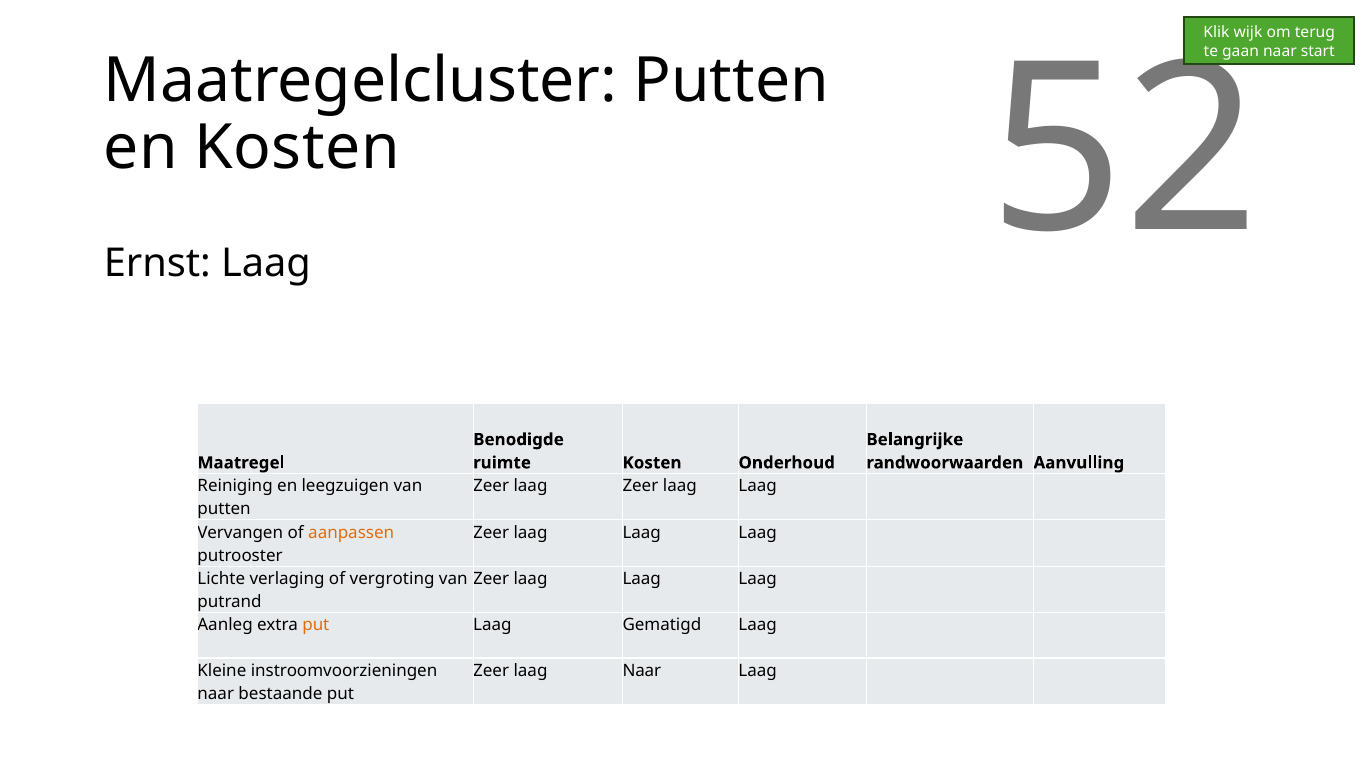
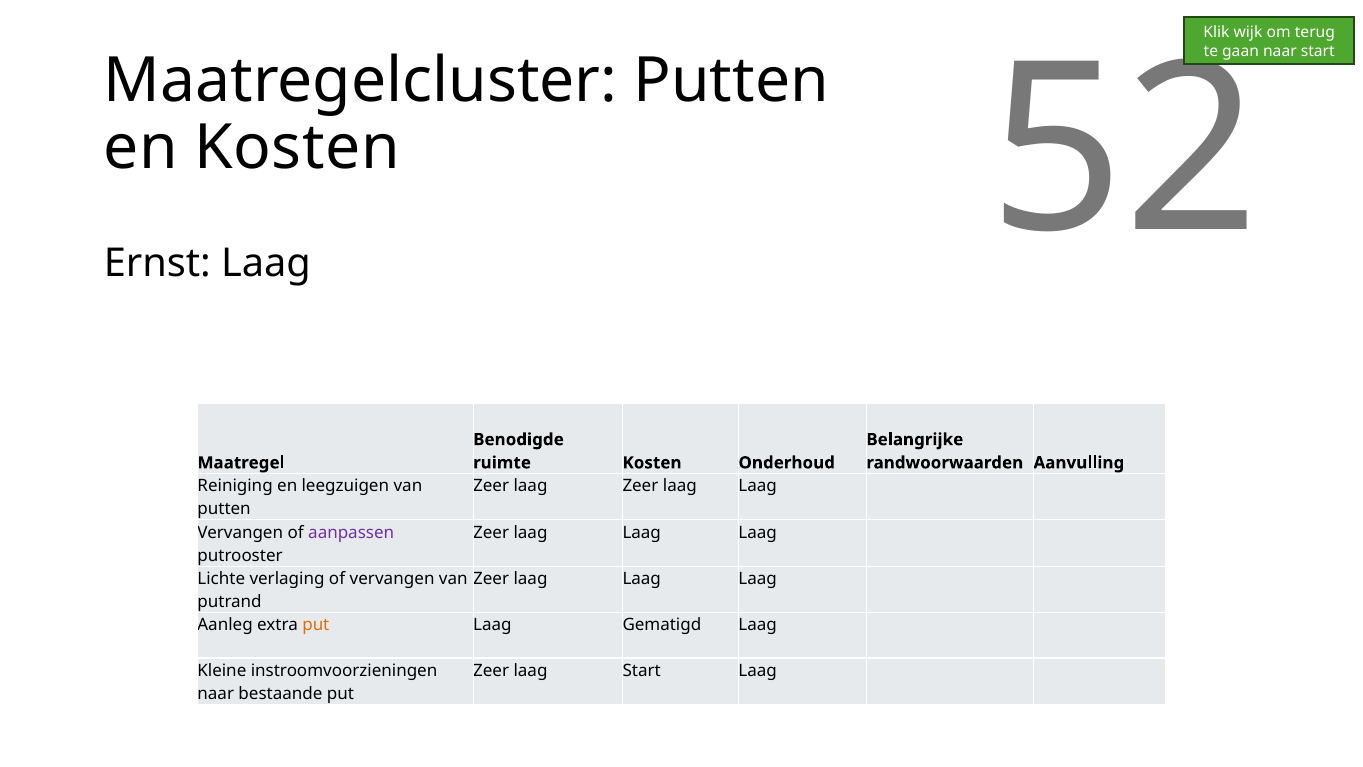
aanpassen colour: orange -> purple
of vergroting: vergroting -> vervangen
laag Naar: Naar -> Start
